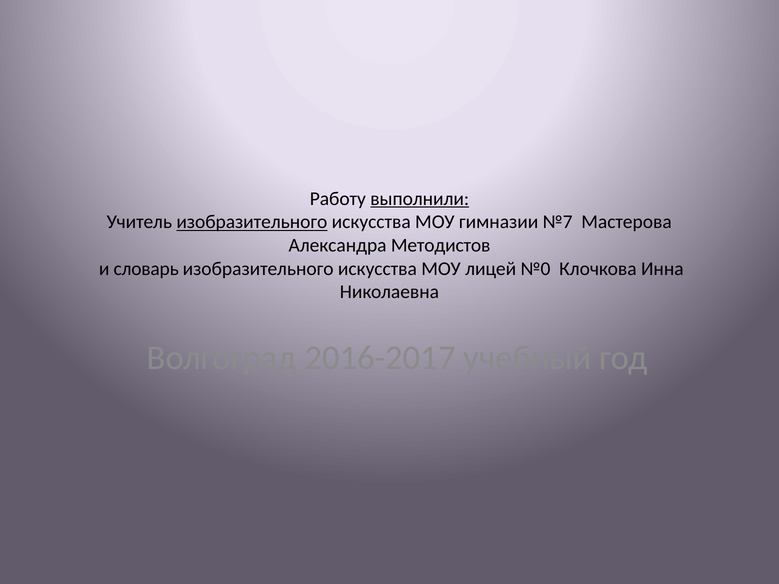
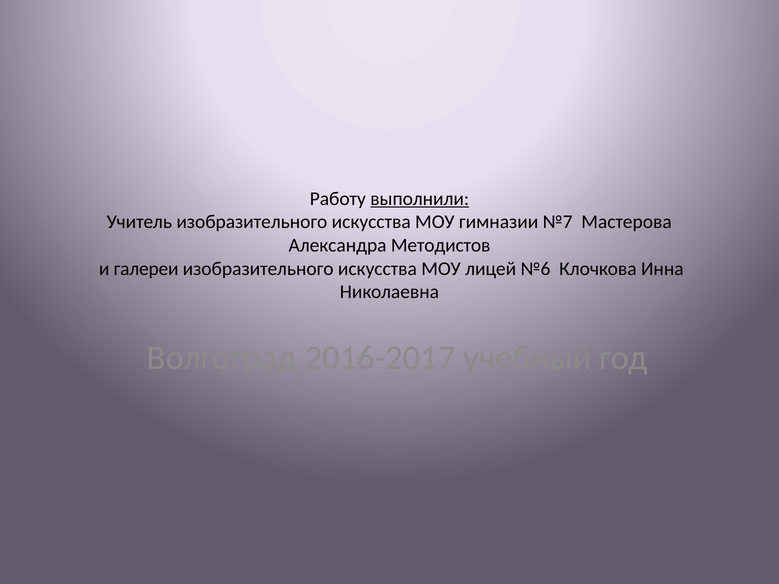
изобразительного at (252, 222) underline: present -> none
словарь: словарь -> галереи
№0: №0 -> №6
